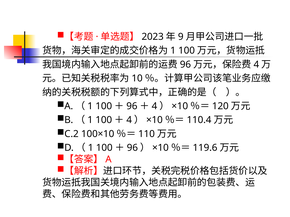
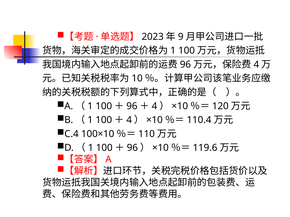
C.2: C.2 -> C.4
